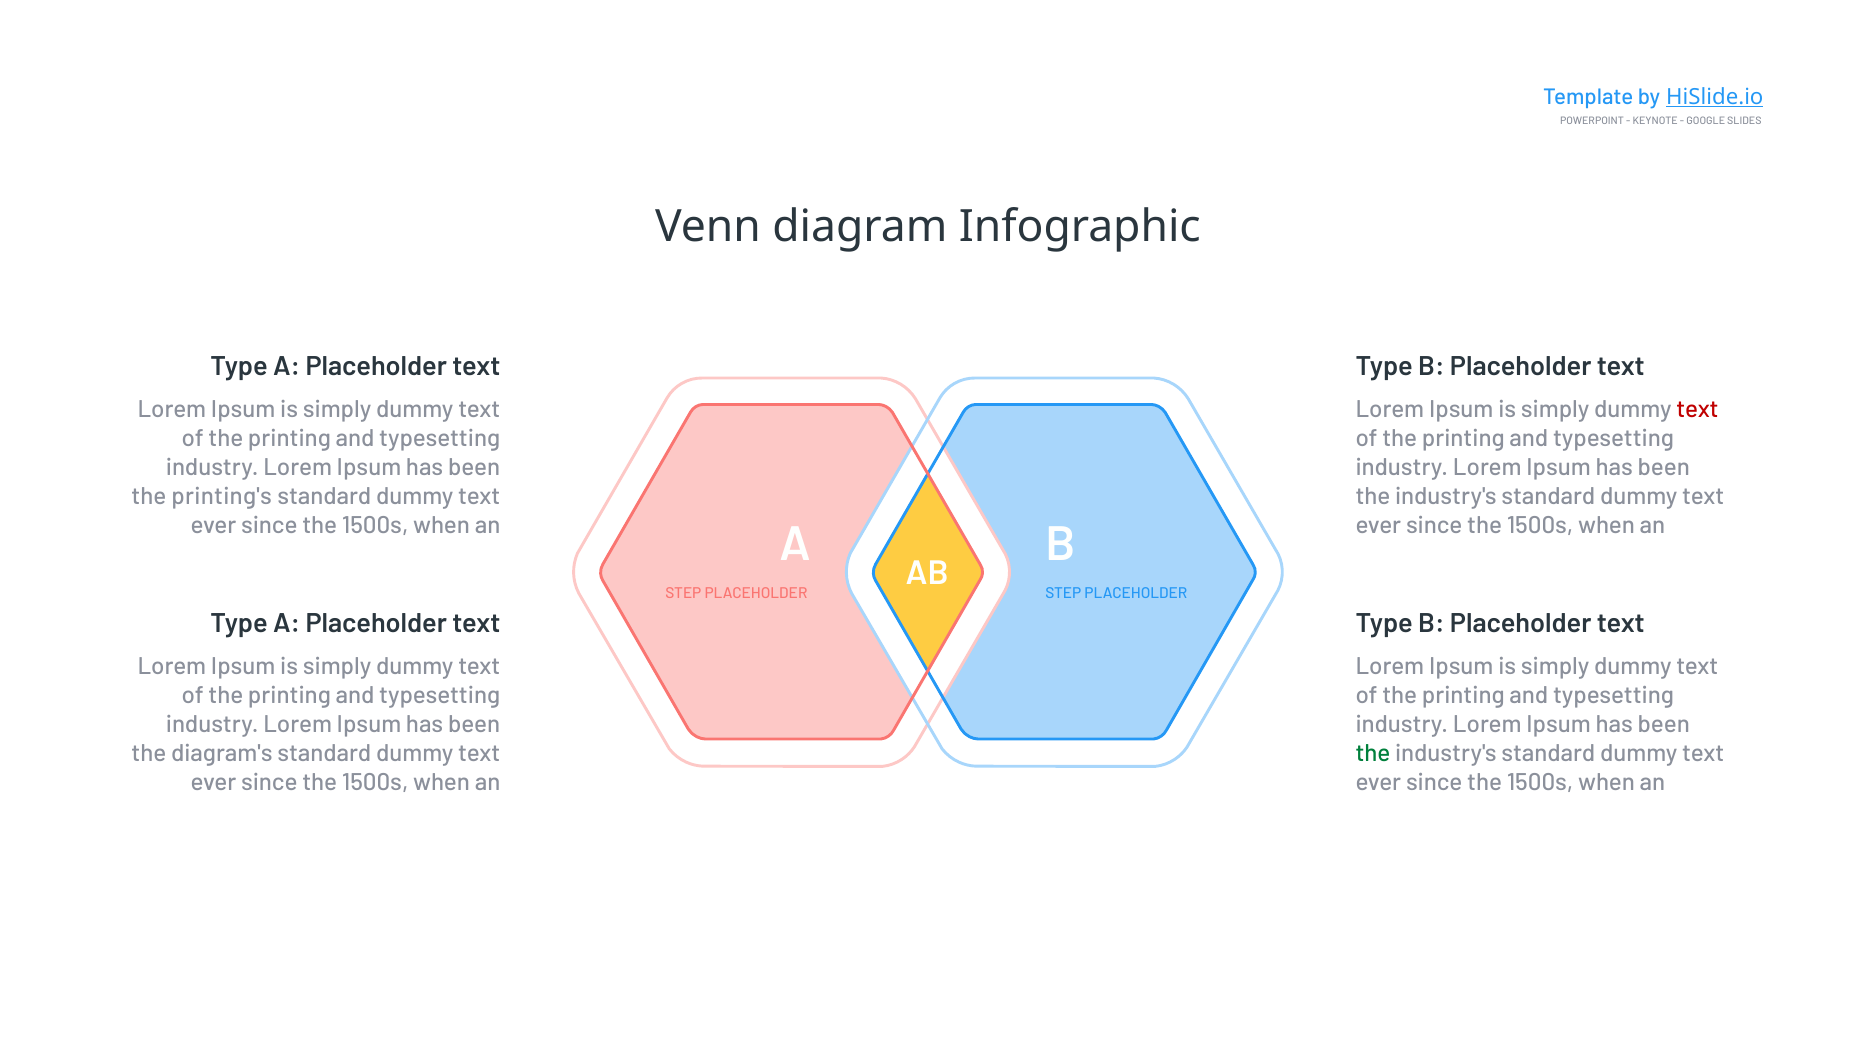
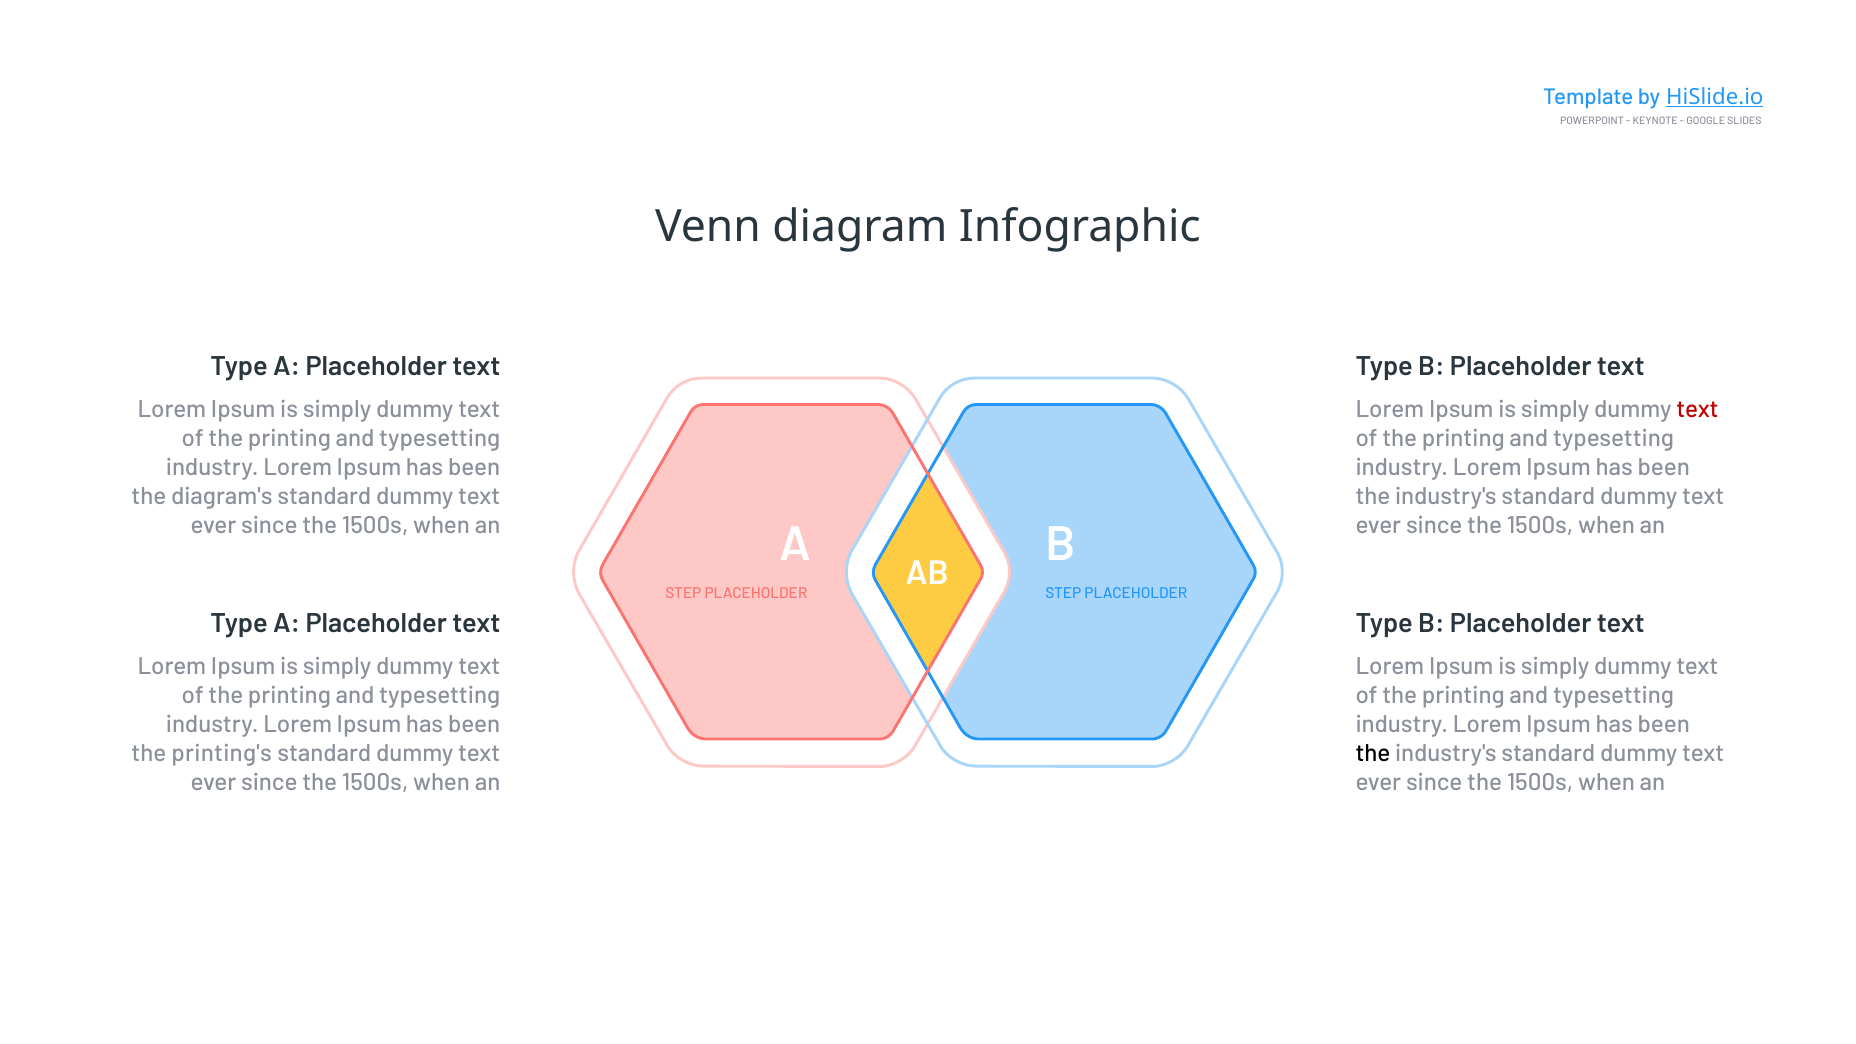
printing's: printing's -> diagram's
diagram's: diagram's -> printing's
the at (1373, 754) colour: green -> black
